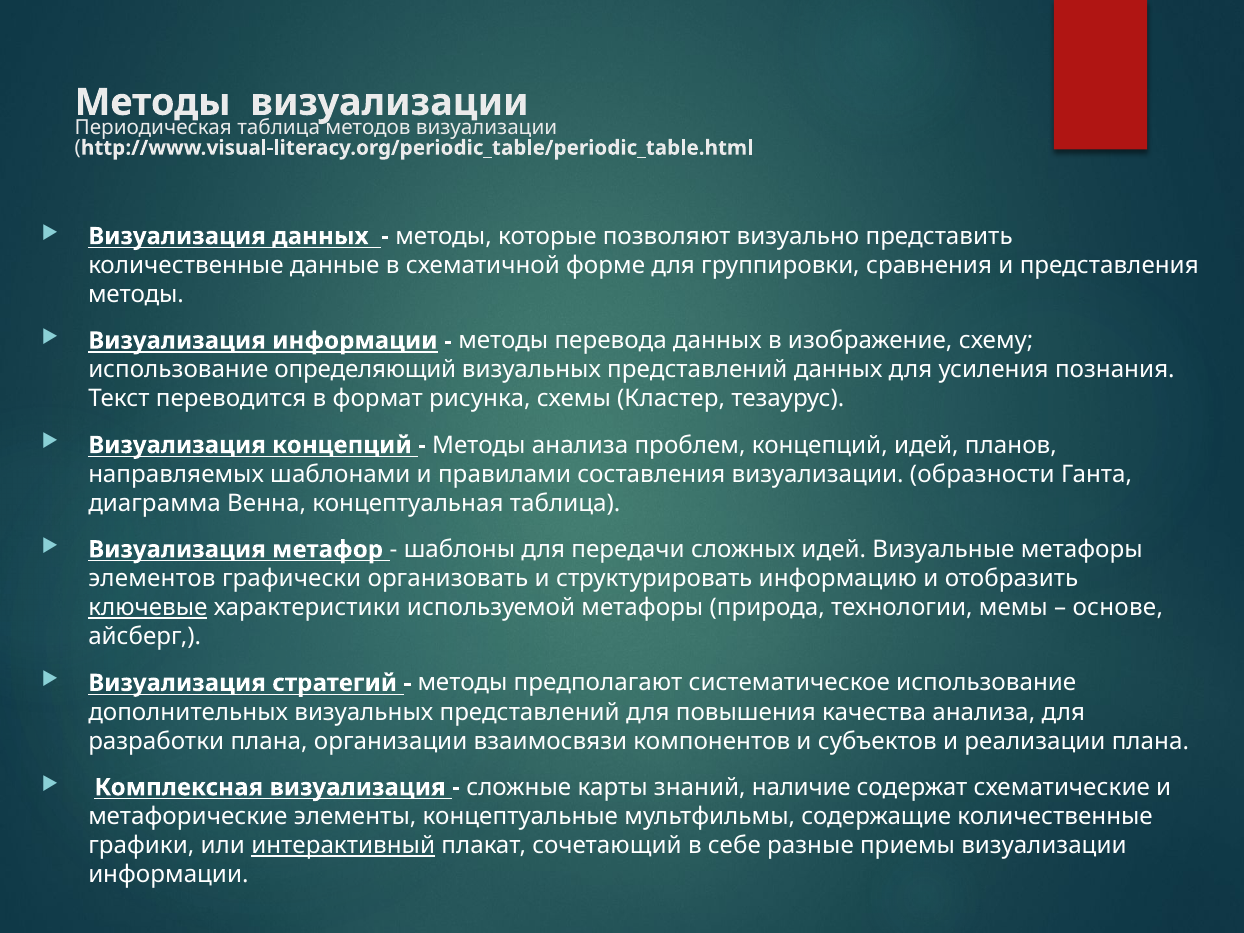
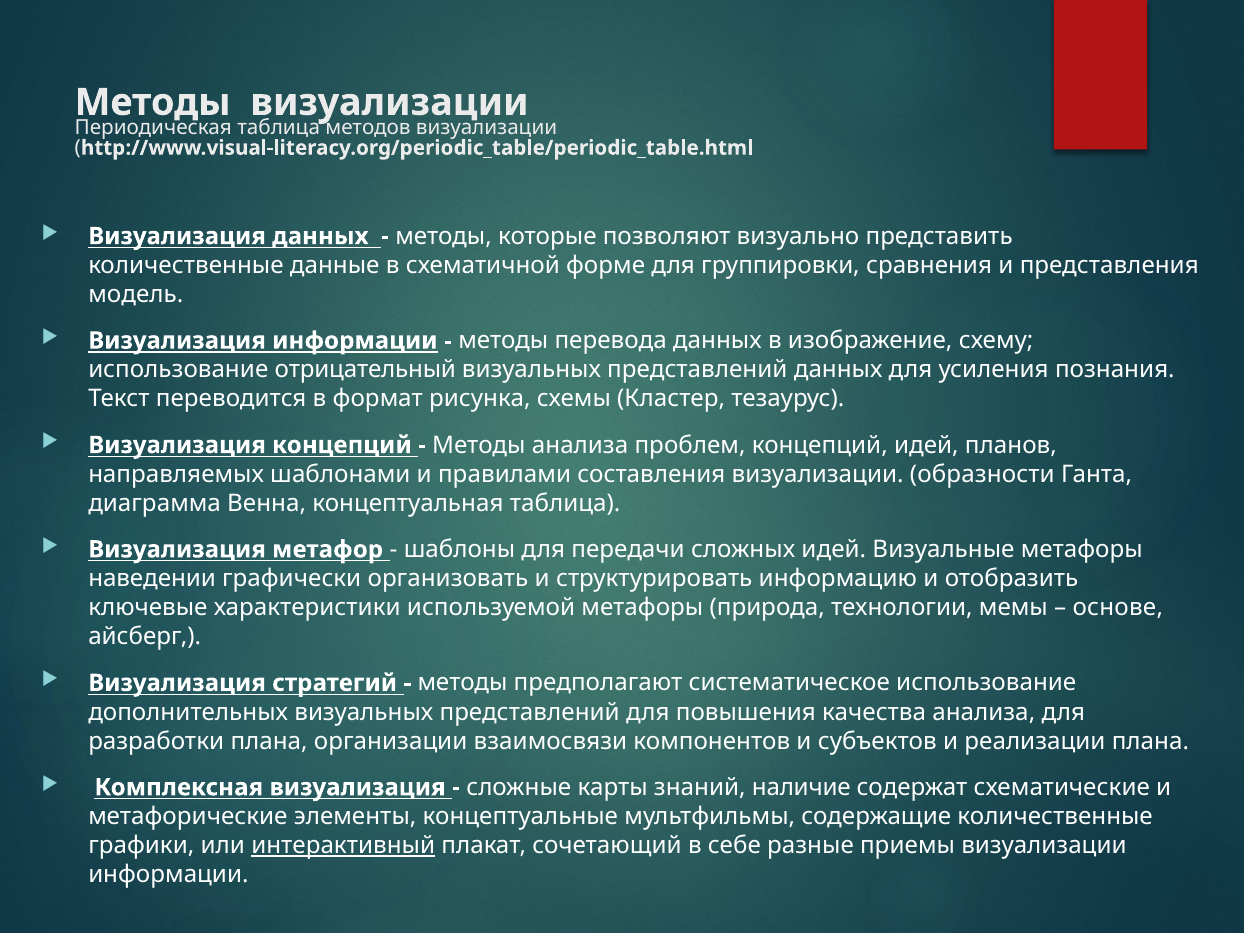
методы at (136, 294): методы -> модель
определяющий: определяющий -> отрицательный
элементов: элементов -> наведении
ключевые underline: present -> none
